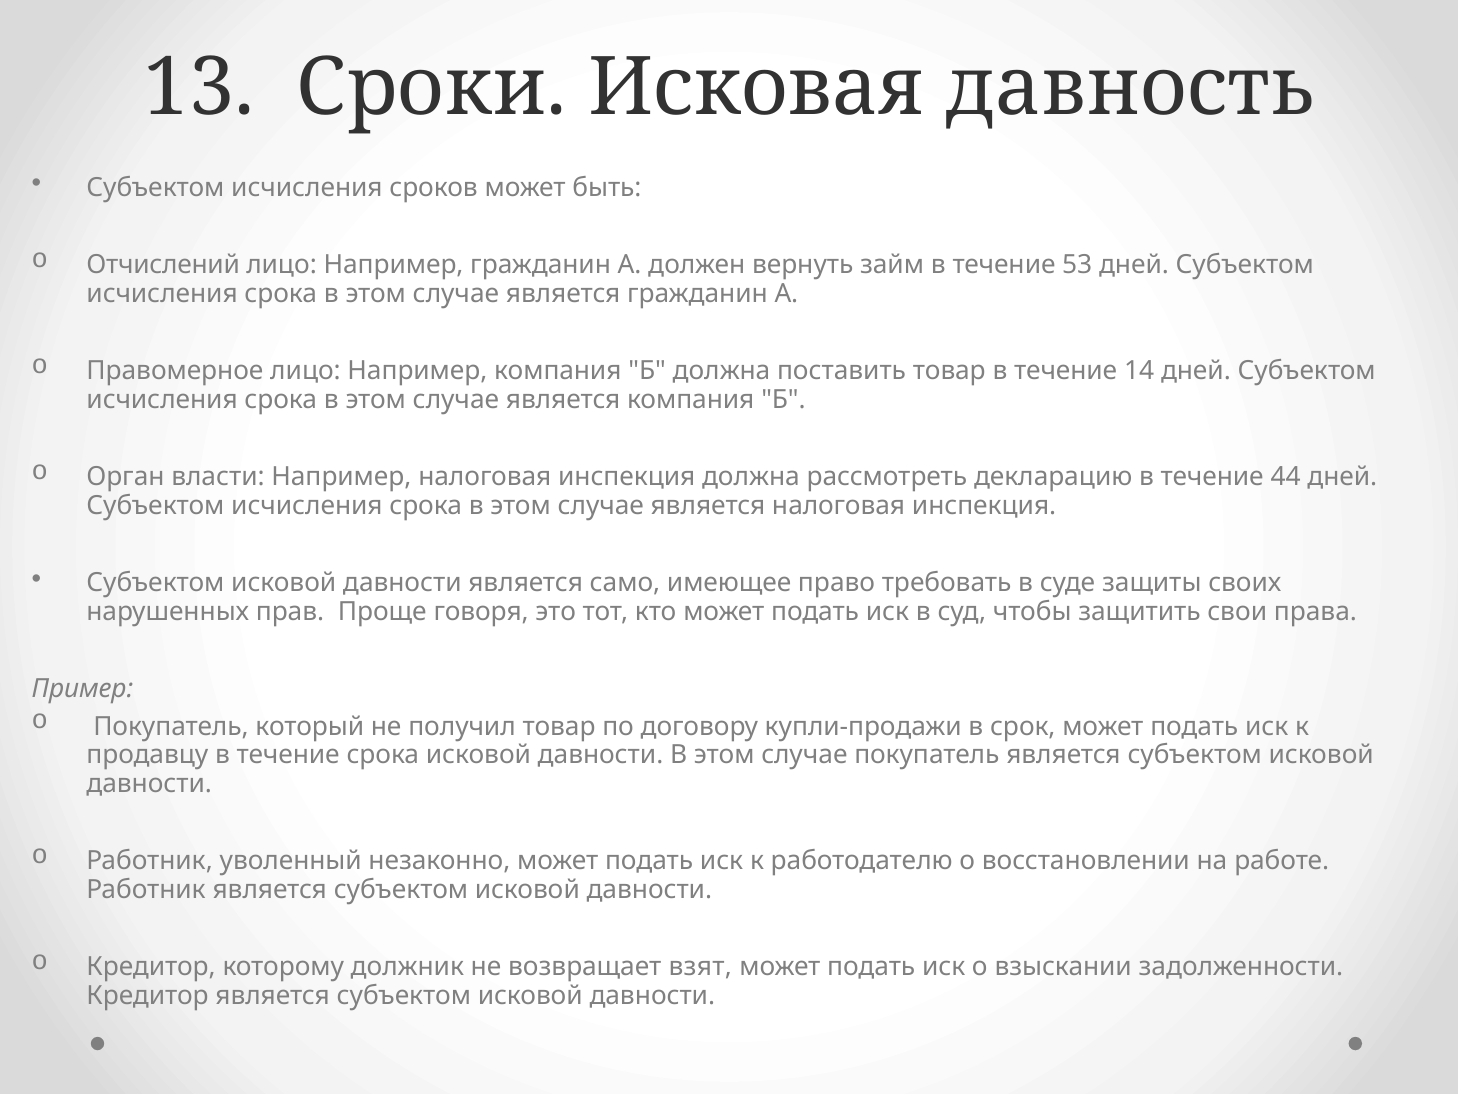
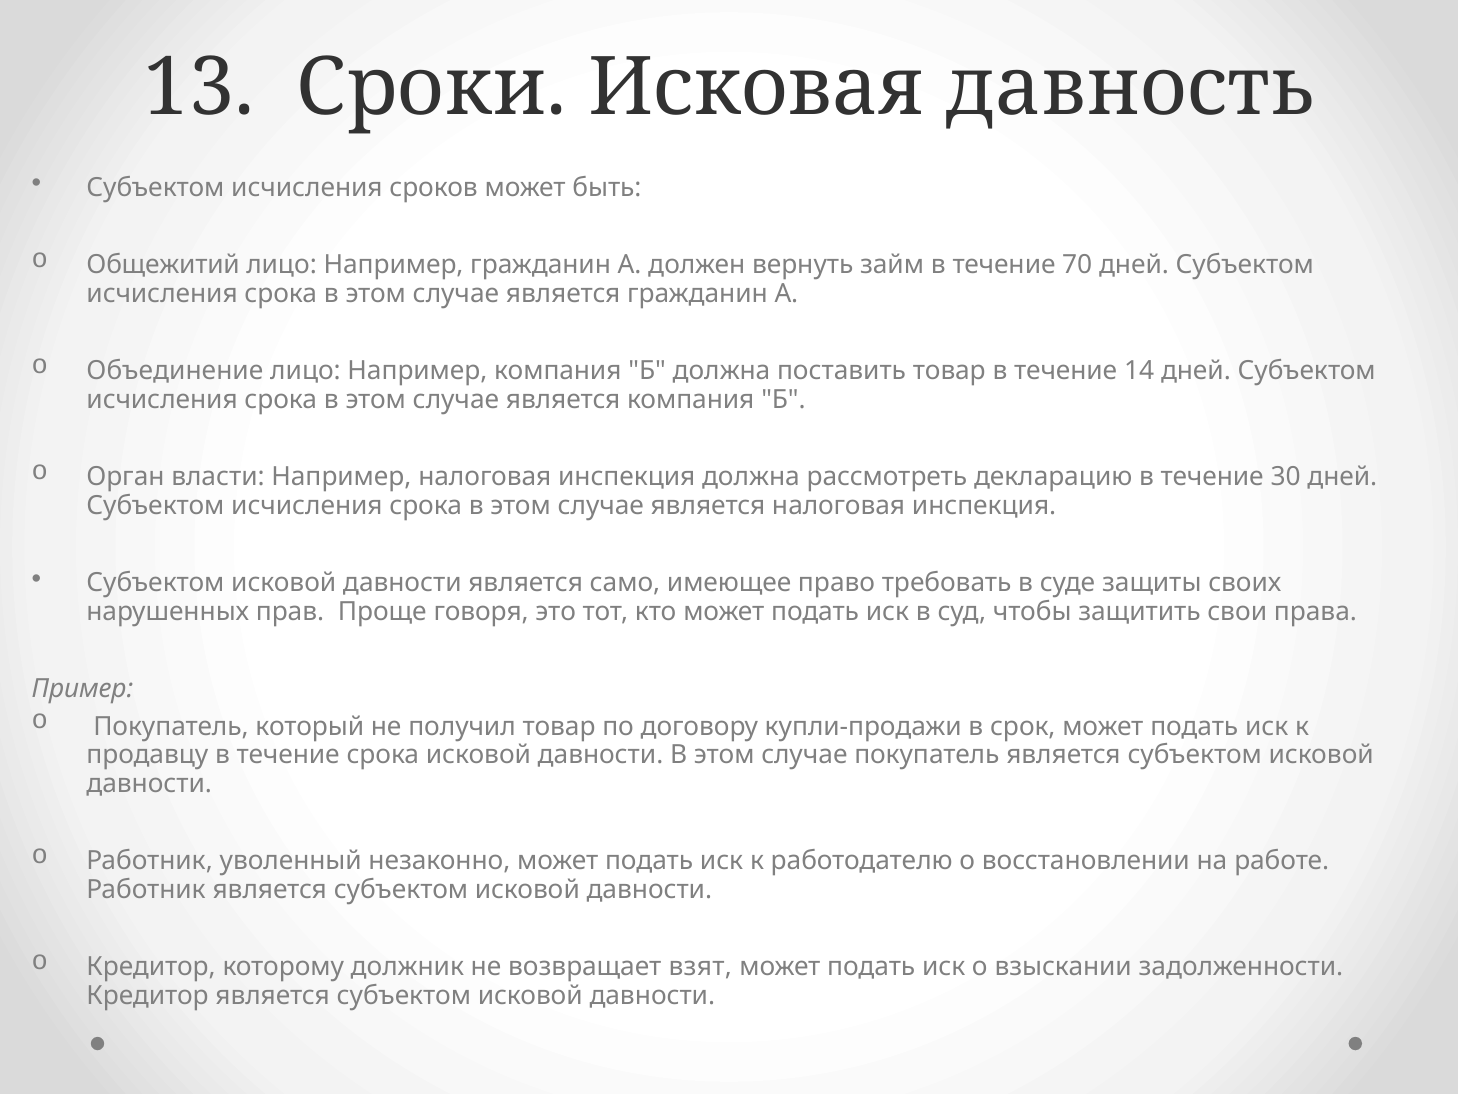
Отчислений: Отчислений -> Общежитий
53: 53 -> 70
Правомерное: Правомерное -> Объединение
44: 44 -> 30
